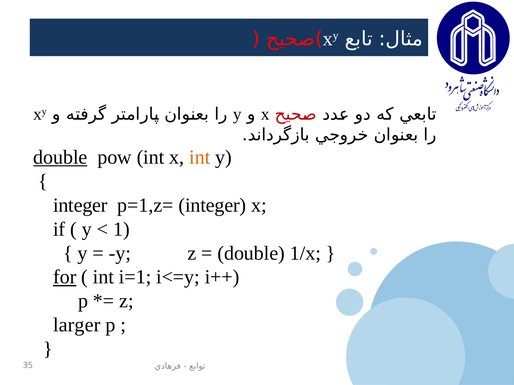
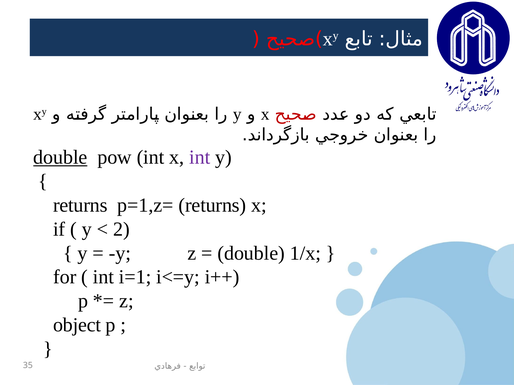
int at (200, 157) colour: orange -> purple
integer at (80, 205): integer -> returns
p=1,z= integer: integer -> returns
1: 1 -> 2
for underline: present -> none
larger: larger -> object
